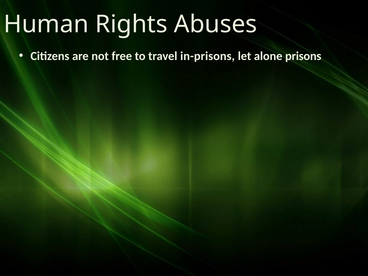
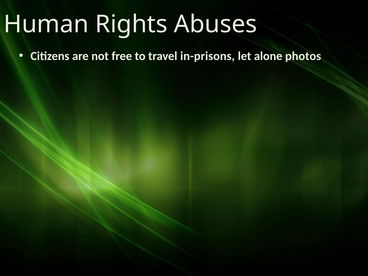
prisons: prisons -> photos
